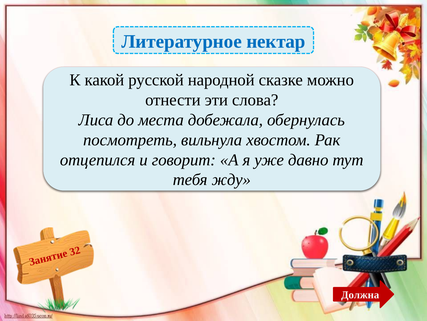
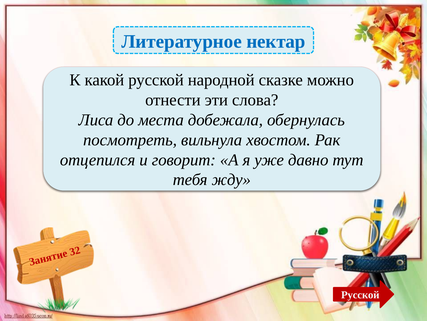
Должна at (360, 294): Должна -> Русской
